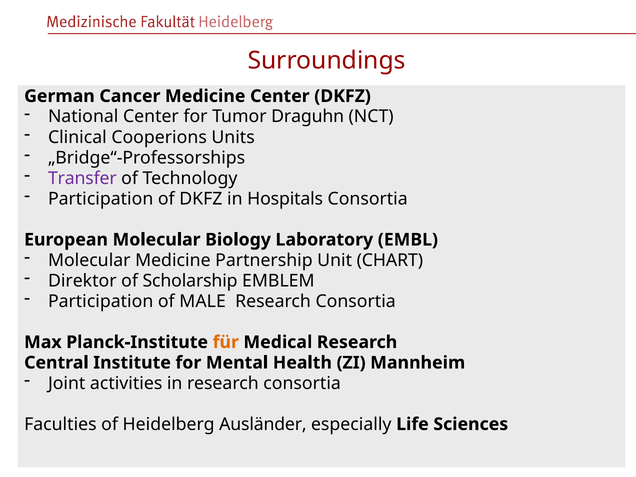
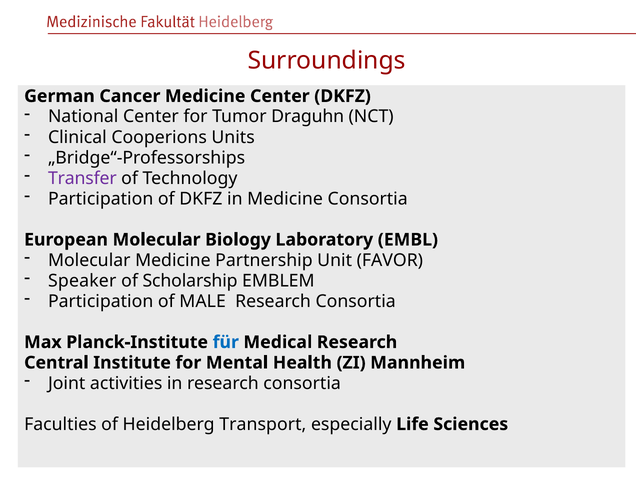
in Hospitals: Hospitals -> Medicine
CHART: CHART -> FAVOR
Direktor: Direktor -> Speaker
für colour: orange -> blue
Ausländer: Ausländer -> Transport
